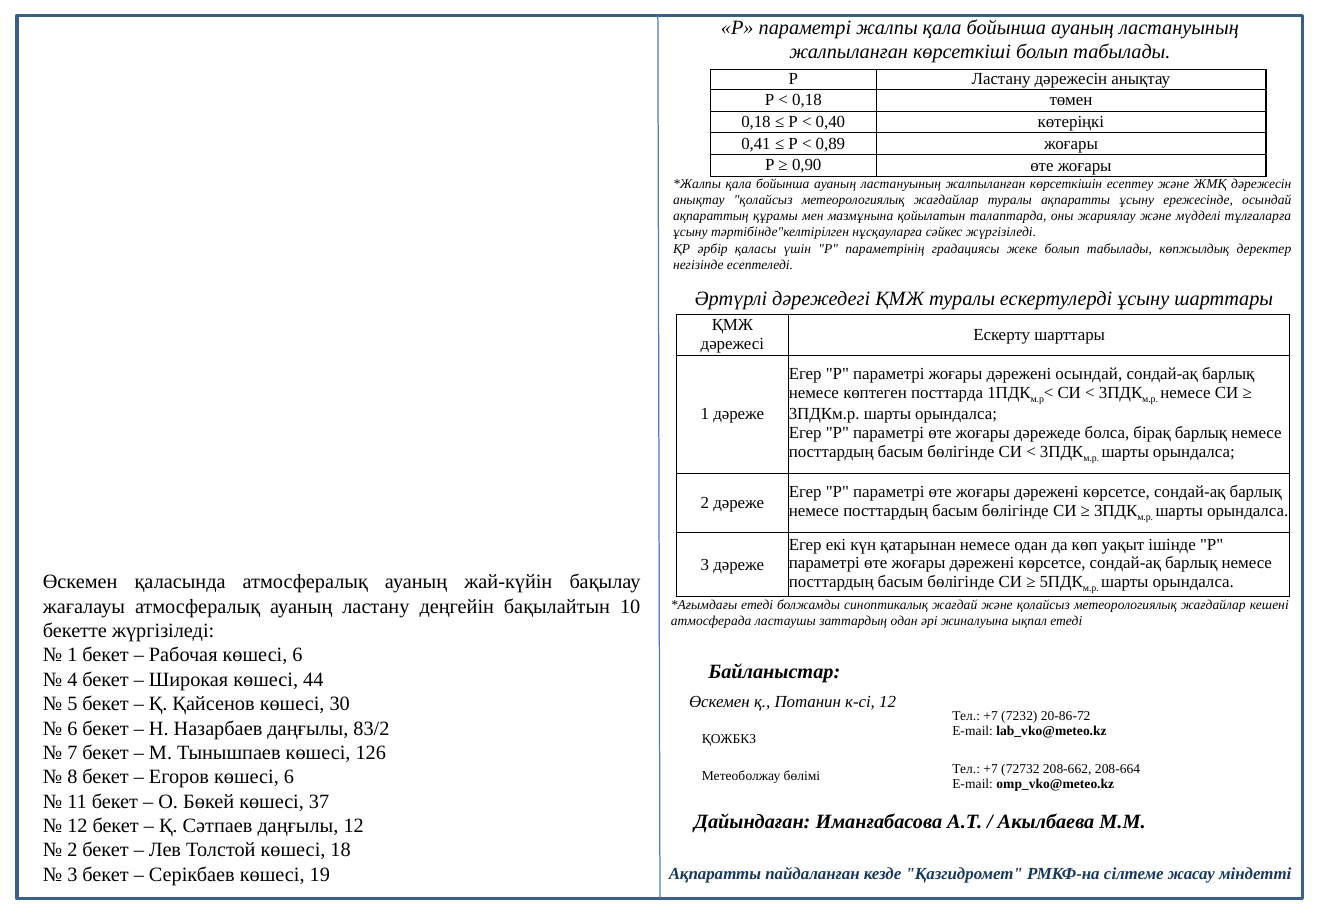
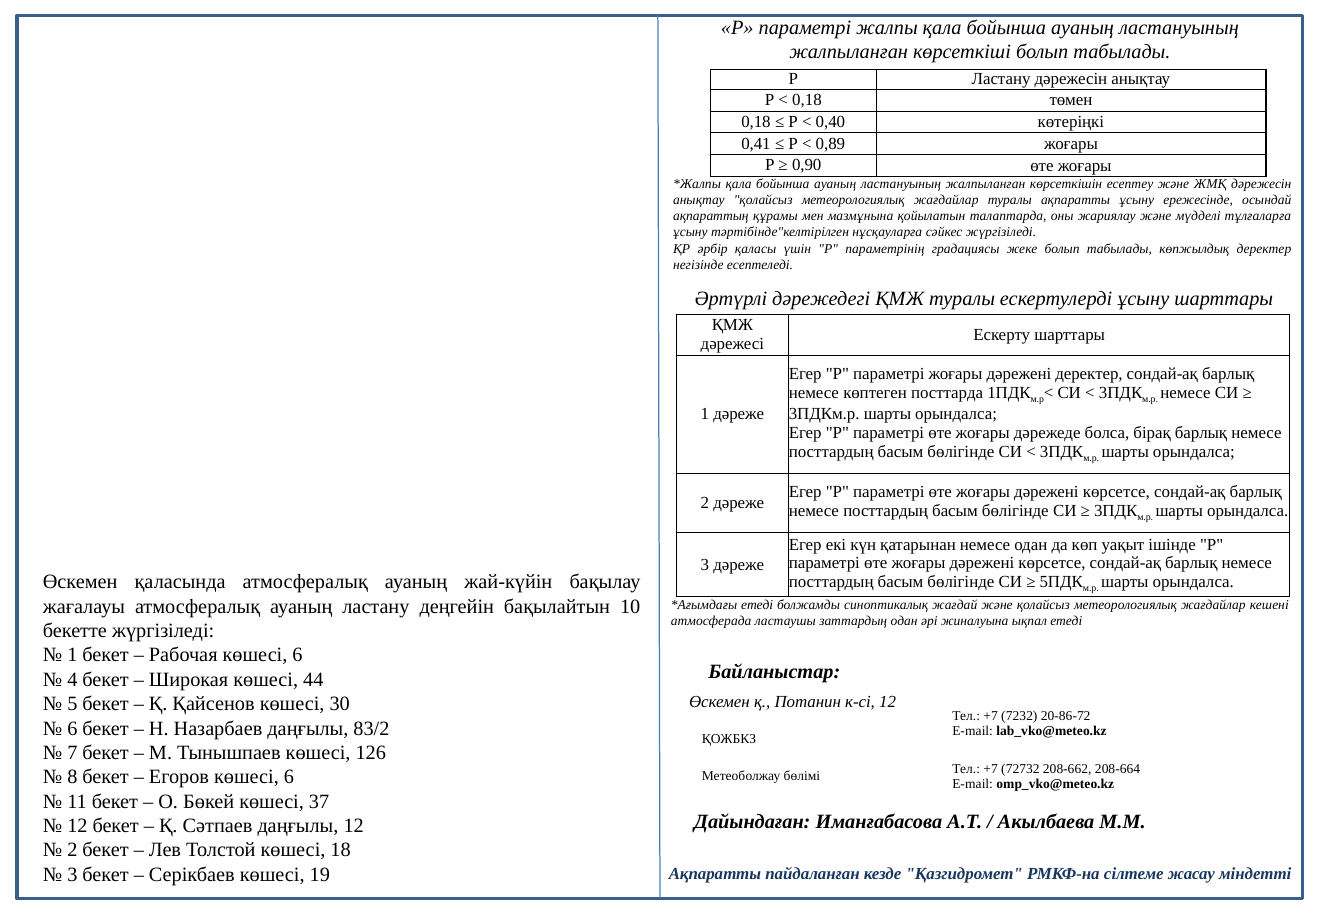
дәрежені осындай: осындай -> деректер
